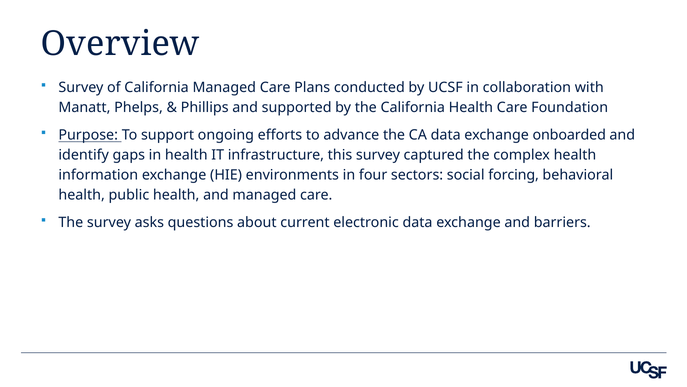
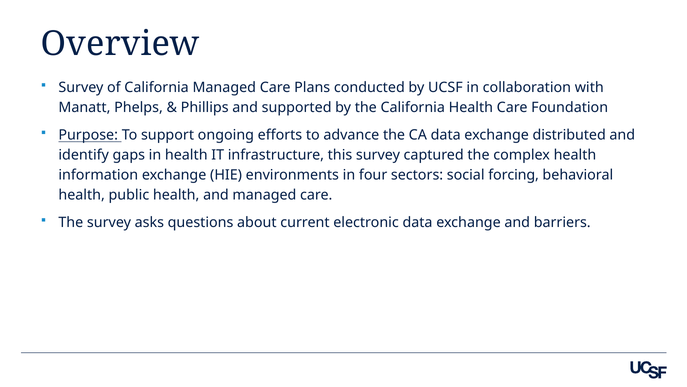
onboarded: onboarded -> distributed
